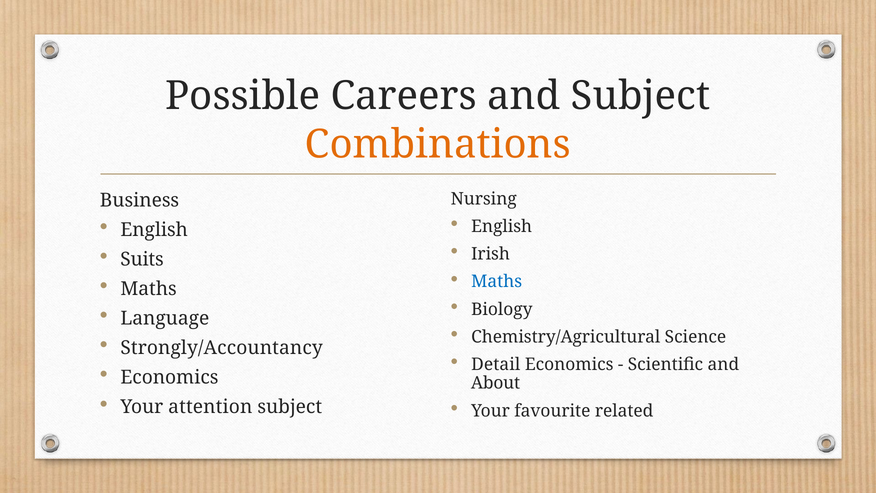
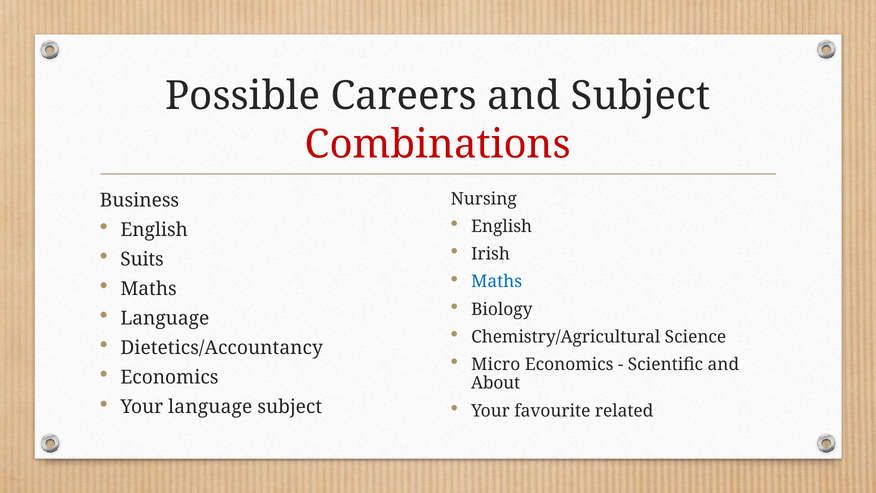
Combinations colour: orange -> red
Strongly/Accountancy: Strongly/Accountancy -> Dietetics/Accountancy
Detail: Detail -> Micro
Your attention: attention -> language
